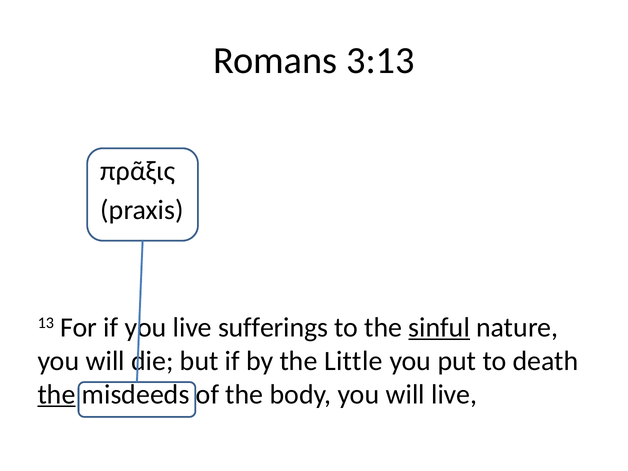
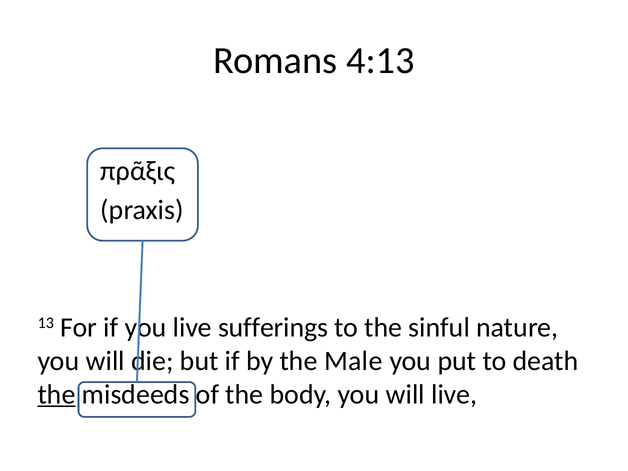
3:13: 3:13 -> 4:13
sinful underline: present -> none
Little: Little -> Male
